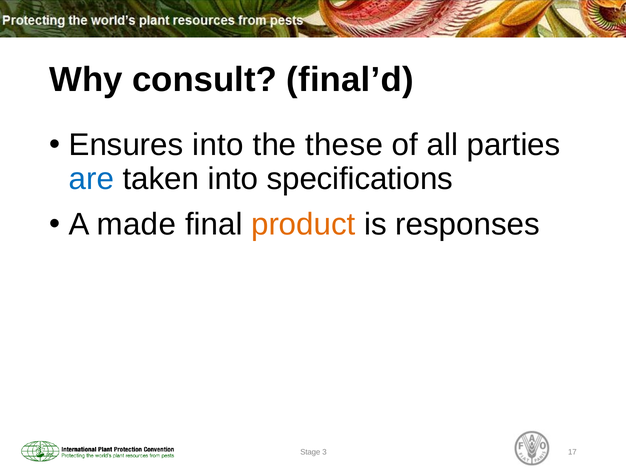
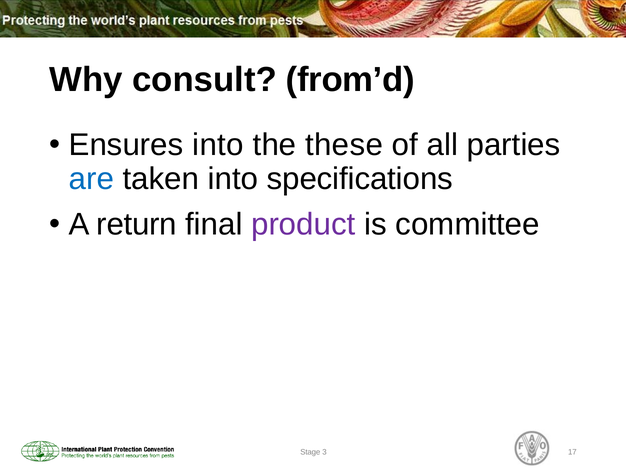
final’d: final’d -> from’d
made: made -> return
product colour: orange -> purple
responses: responses -> committee
